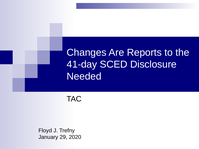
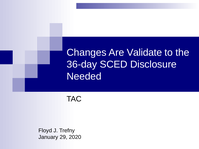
Reports: Reports -> Validate
41-day: 41-day -> 36-day
